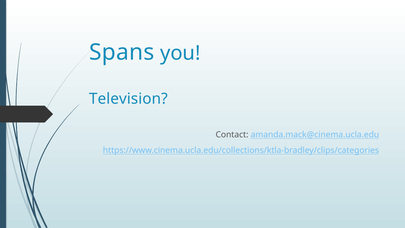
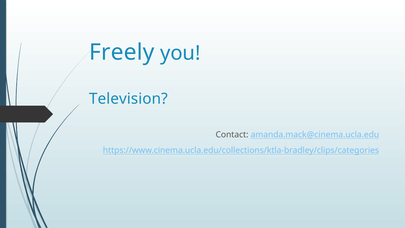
Spans: Spans -> Freely
